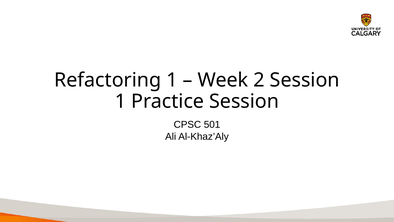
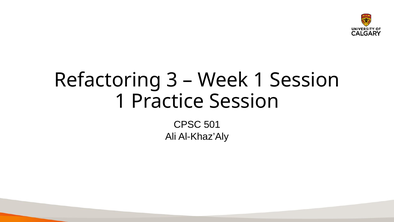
Refactoring 1: 1 -> 3
Week 2: 2 -> 1
